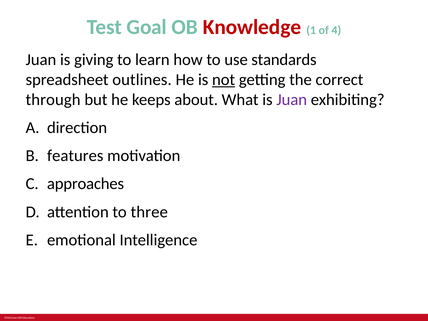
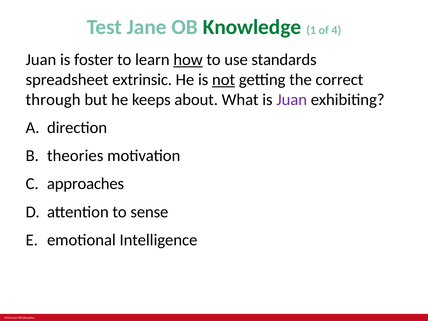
Goal: Goal -> Jane
Knowledge colour: red -> green
giving: giving -> foster
how underline: none -> present
outlines: outlines -> extrinsic
features: features -> theories
three: three -> sense
